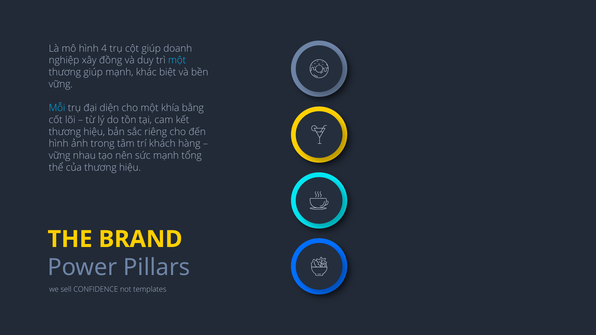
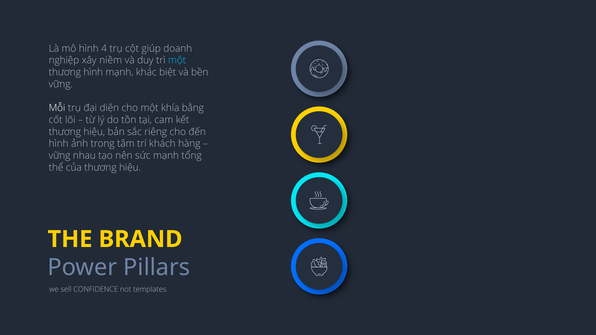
đồng: đồng -> niềm
thương giúp: giúp -> hình
Mỗi colour: light blue -> white
